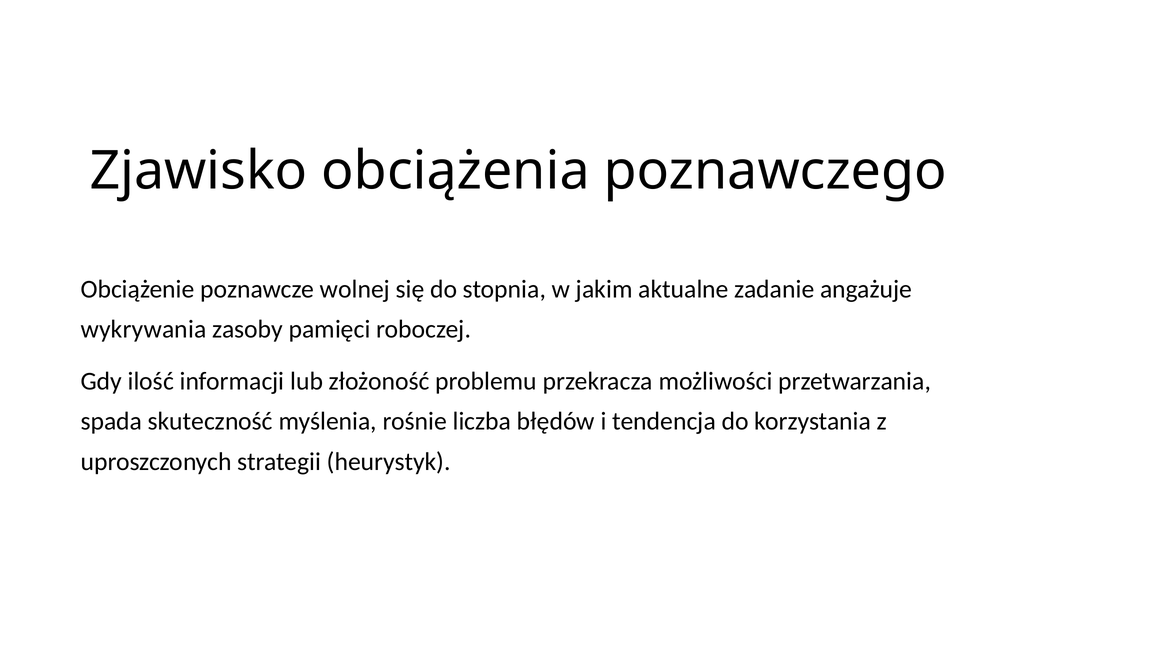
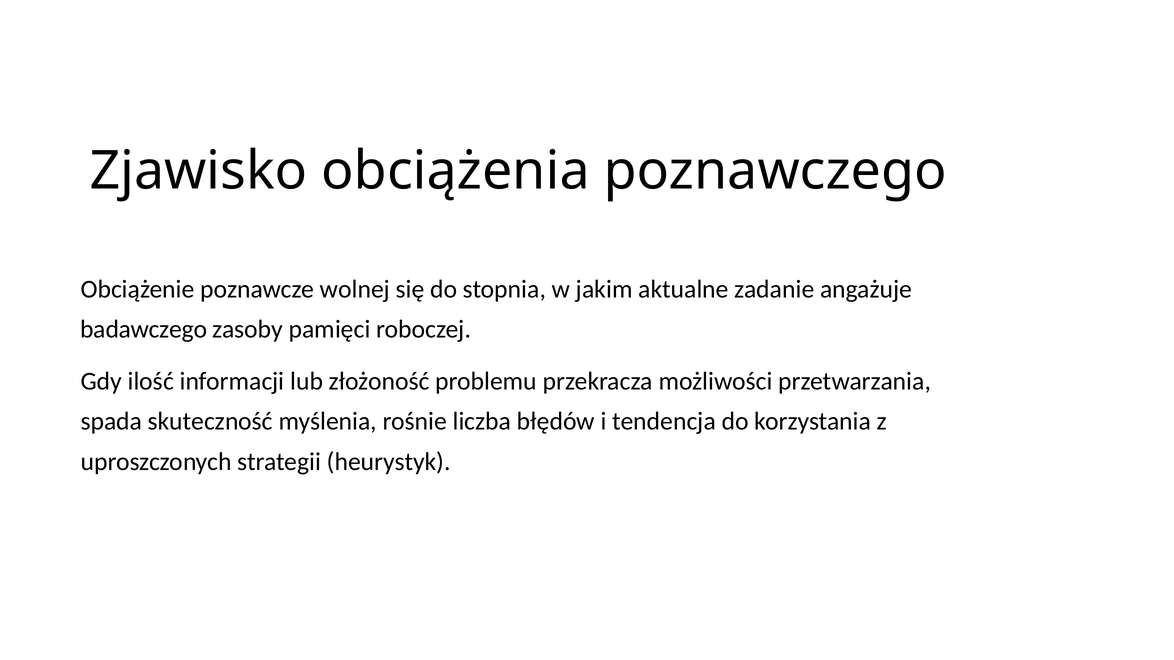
wykrywania: wykrywania -> badawczego
